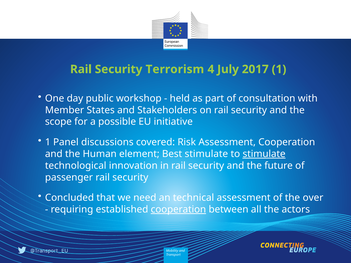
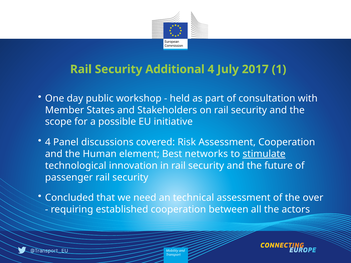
Terrorism: Terrorism -> Additional
1 at (48, 142): 1 -> 4
Best stimulate: stimulate -> networks
cooperation at (178, 210) underline: present -> none
